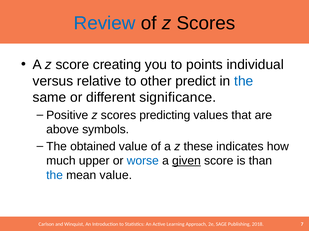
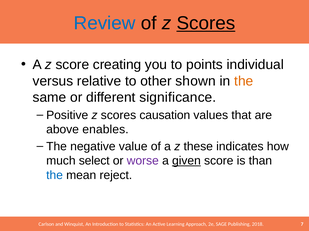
Scores at (206, 23) underline: none -> present
predict: predict -> shown
the at (244, 81) colour: blue -> orange
predicting: predicting -> causation
symbols: symbols -> enables
obtained: obtained -> negative
upper: upper -> select
worse colour: blue -> purple
mean value: value -> reject
